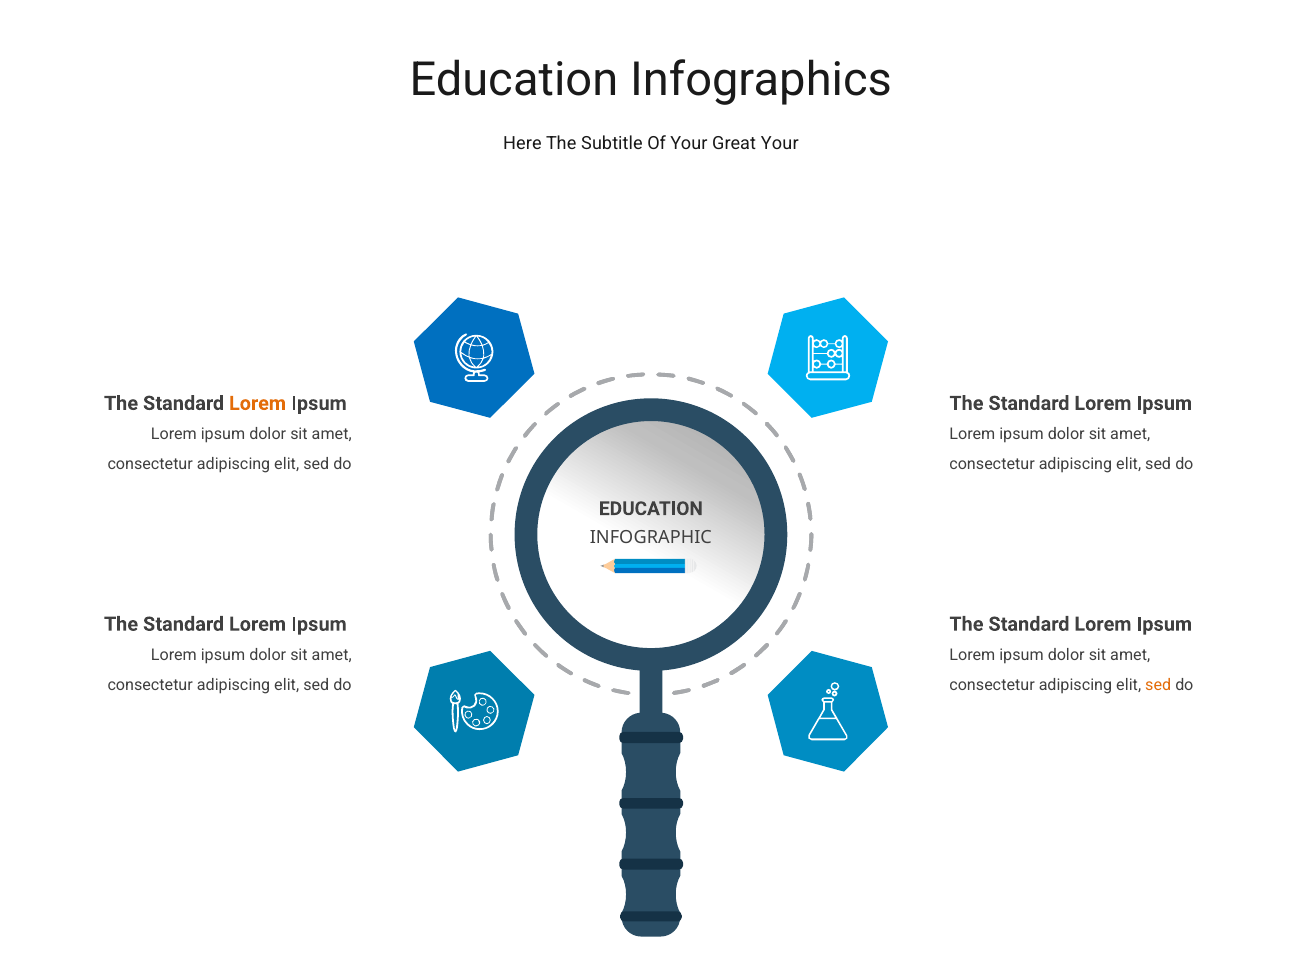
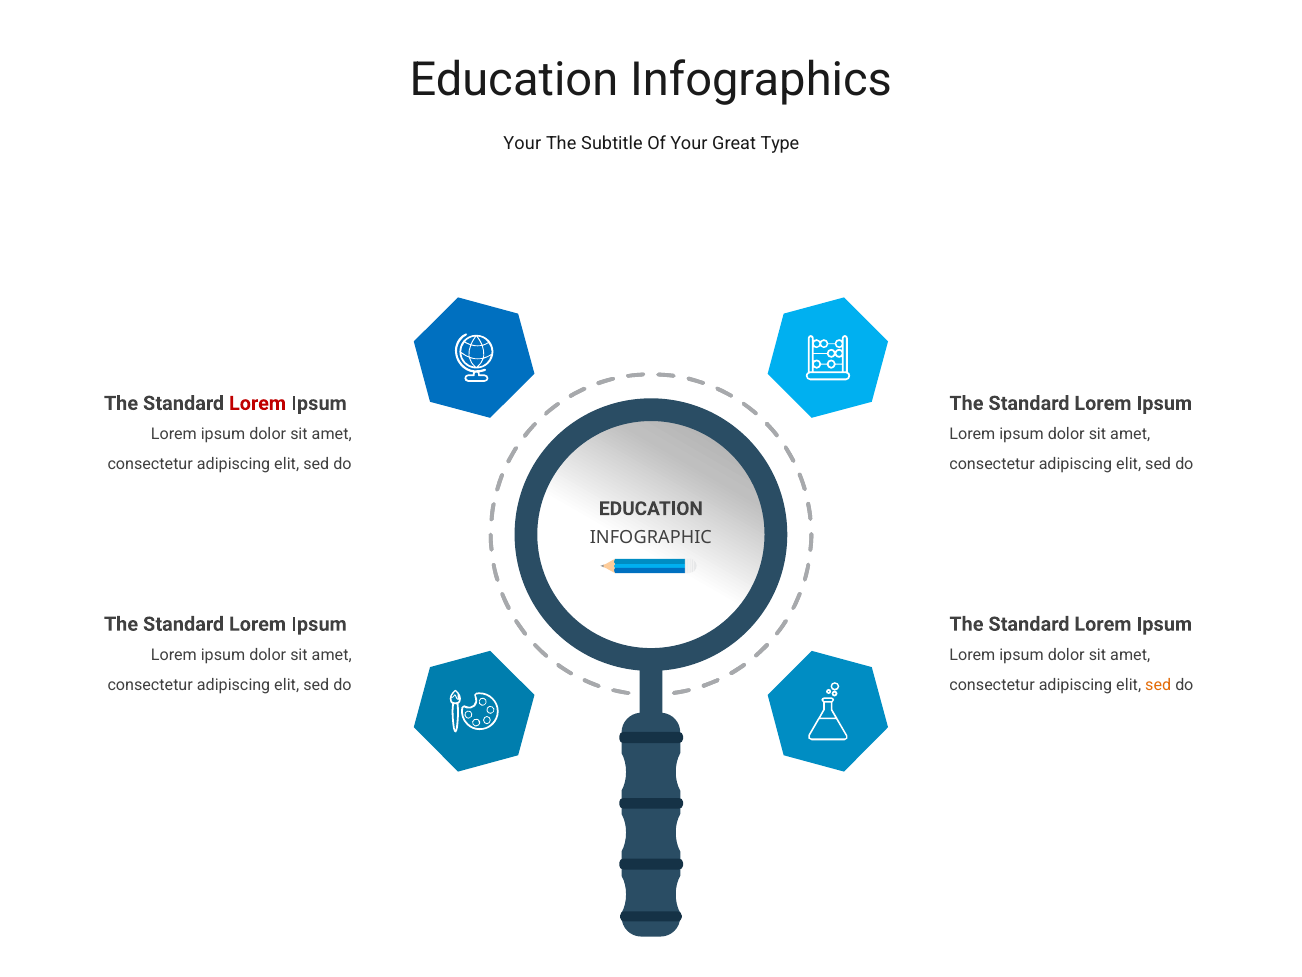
Here at (522, 144): Here -> Your
Great Your: Your -> Type
Lorem at (258, 403) colour: orange -> red
